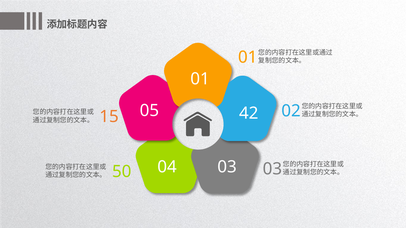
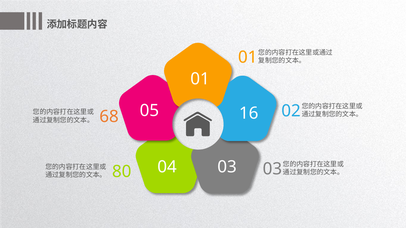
42: 42 -> 16
15: 15 -> 68
50: 50 -> 80
